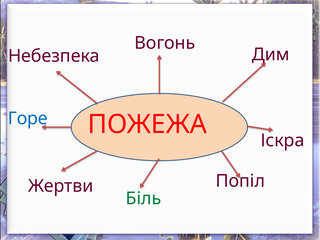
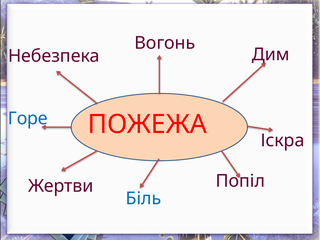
Біль colour: green -> blue
